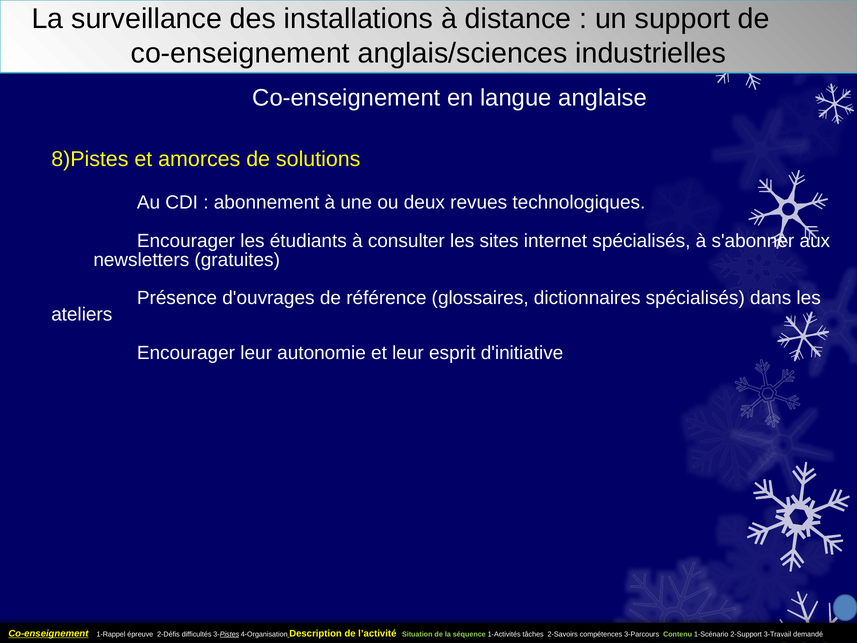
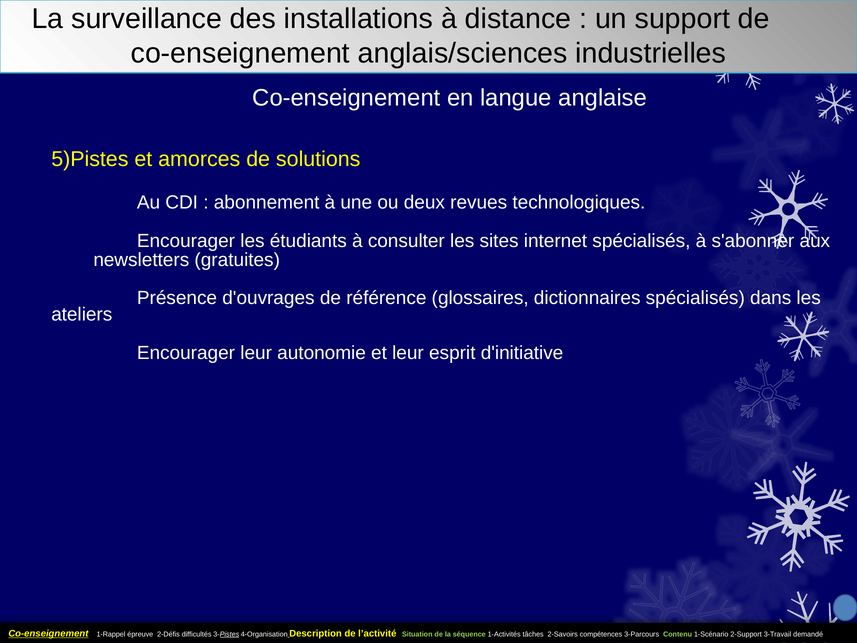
8)Pistes: 8)Pistes -> 5)Pistes
